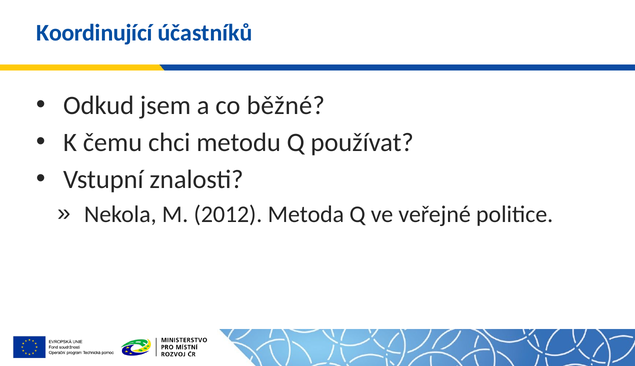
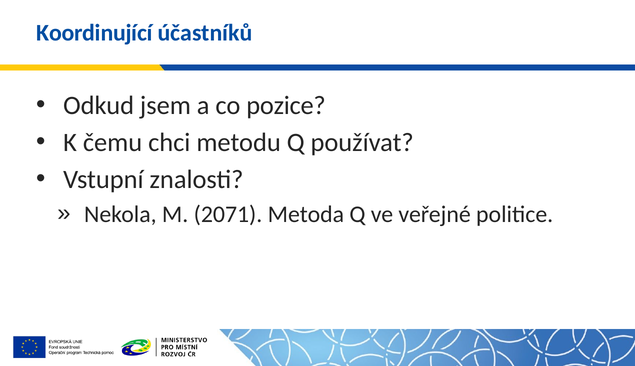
běžné: běžné -> pozice
2012: 2012 -> 2071
